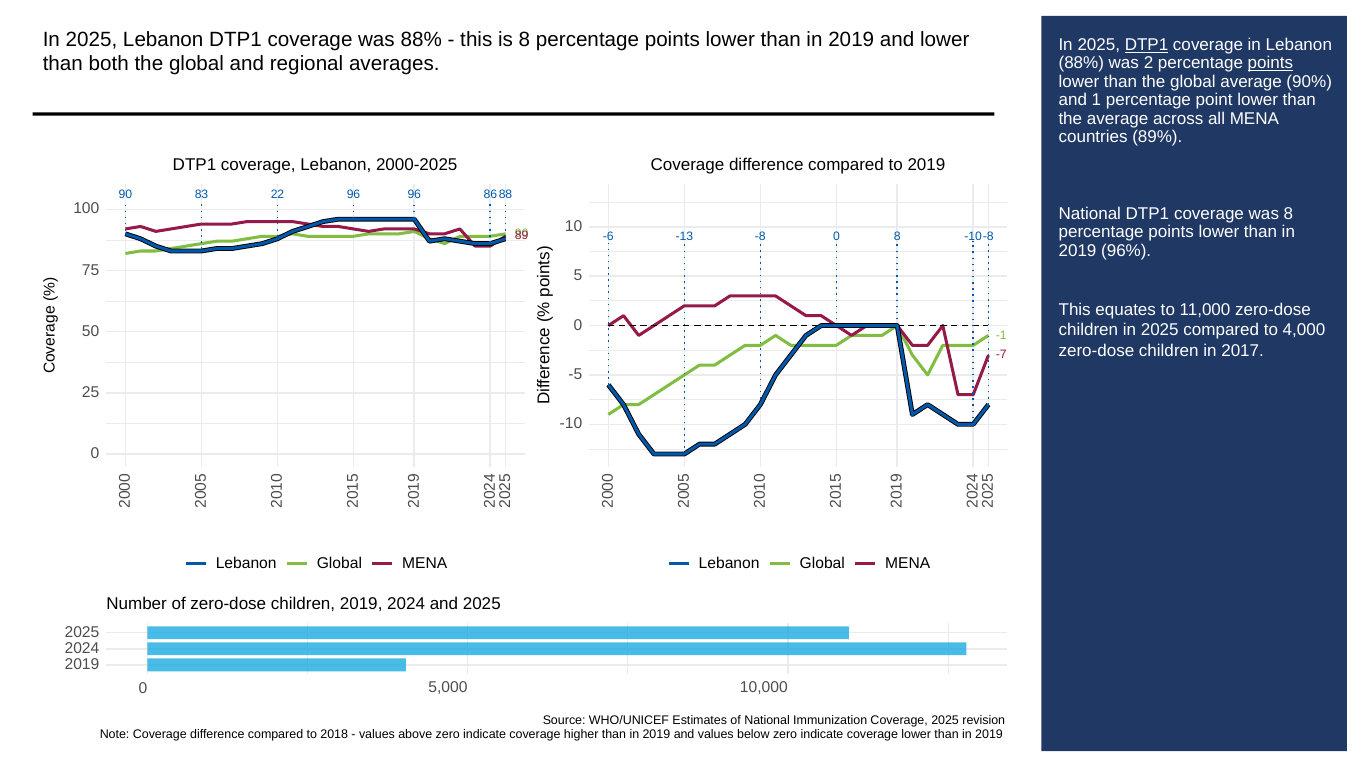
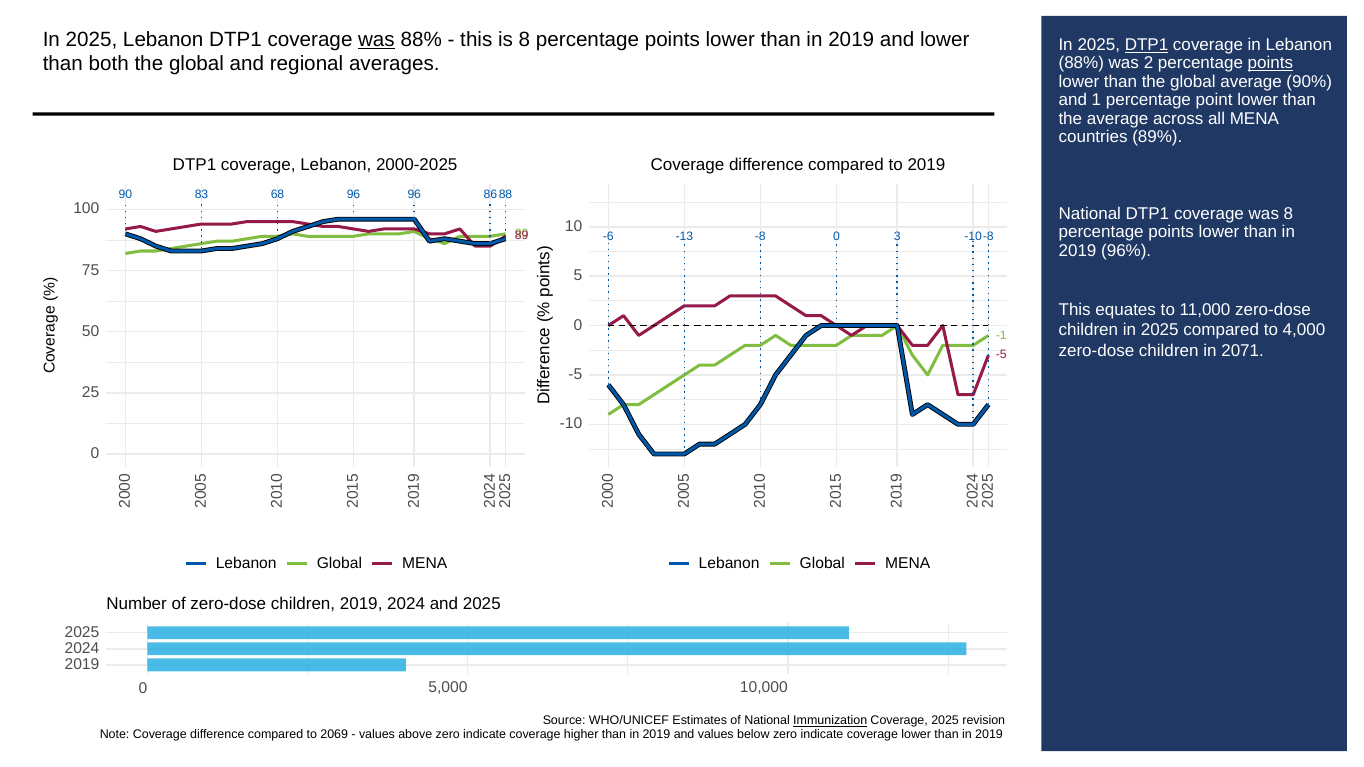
was at (376, 39) underline: none -> present
22: 22 -> 68
0 8: 8 -> 3
2017: 2017 -> 2071
-7 at (1001, 355): -7 -> -5
Immunization underline: none -> present
2018: 2018 -> 2069
